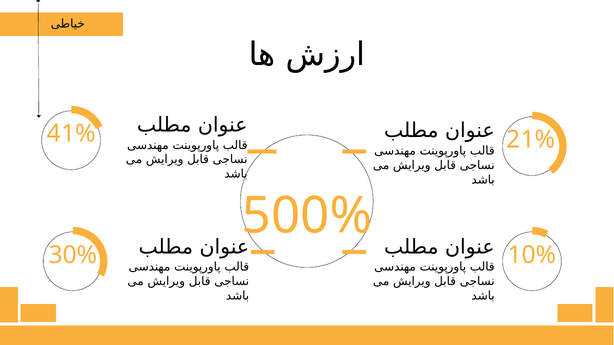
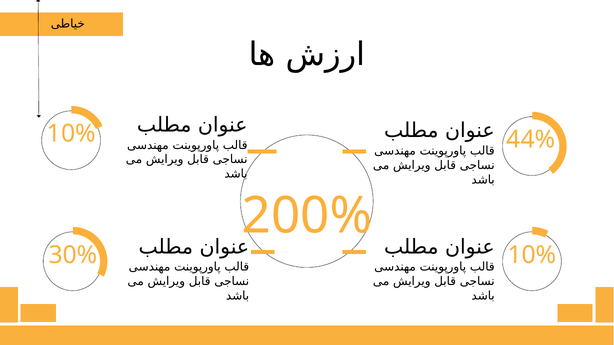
41% at (71, 134): 41% -> 10%
21%: 21% -> 44%
500%: 500% -> 200%
